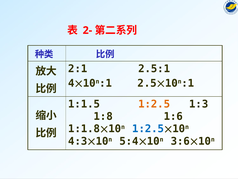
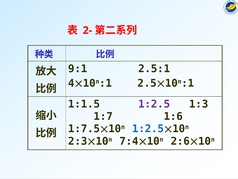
2:1: 2:1 -> 9:1
1:2.5 at (154, 104) colour: orange -> purple
1:8: 1:8 -> 1:7
1:1.8: 1:1.8 -> 1:7.5
4:3: 4:3 -> 2:3
5:4: 5:4 -> 7:4
3:6: 3:6 -> 2:6
